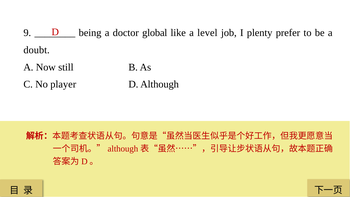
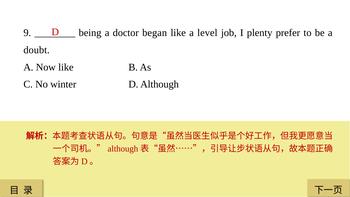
global: global -> began
Now still: still -> like
player: player -> winter
